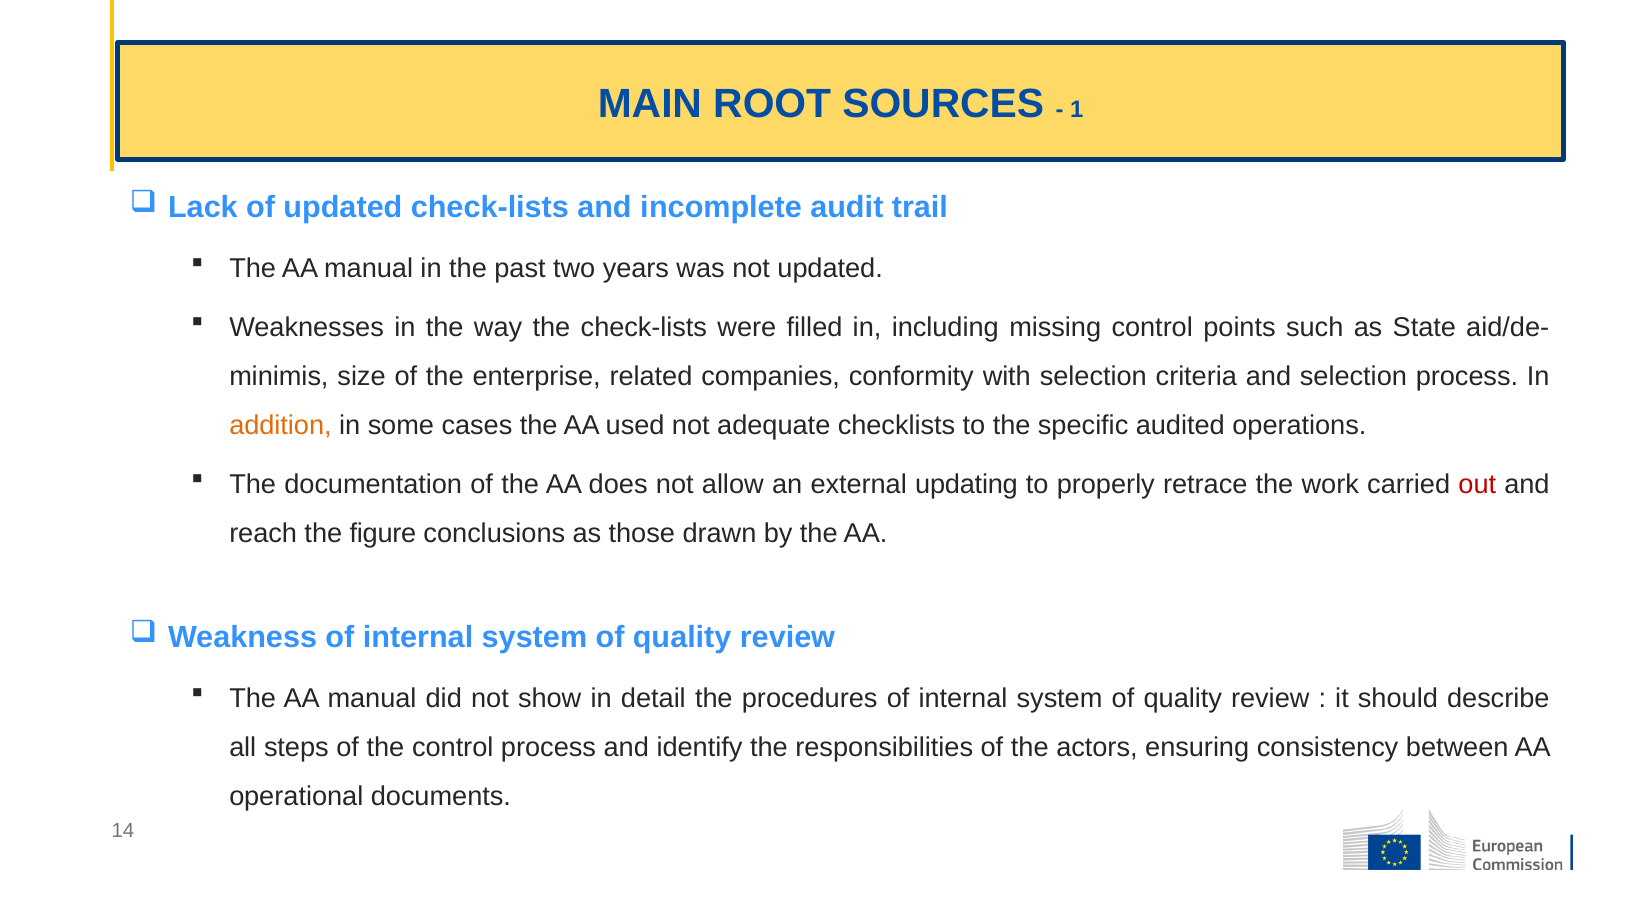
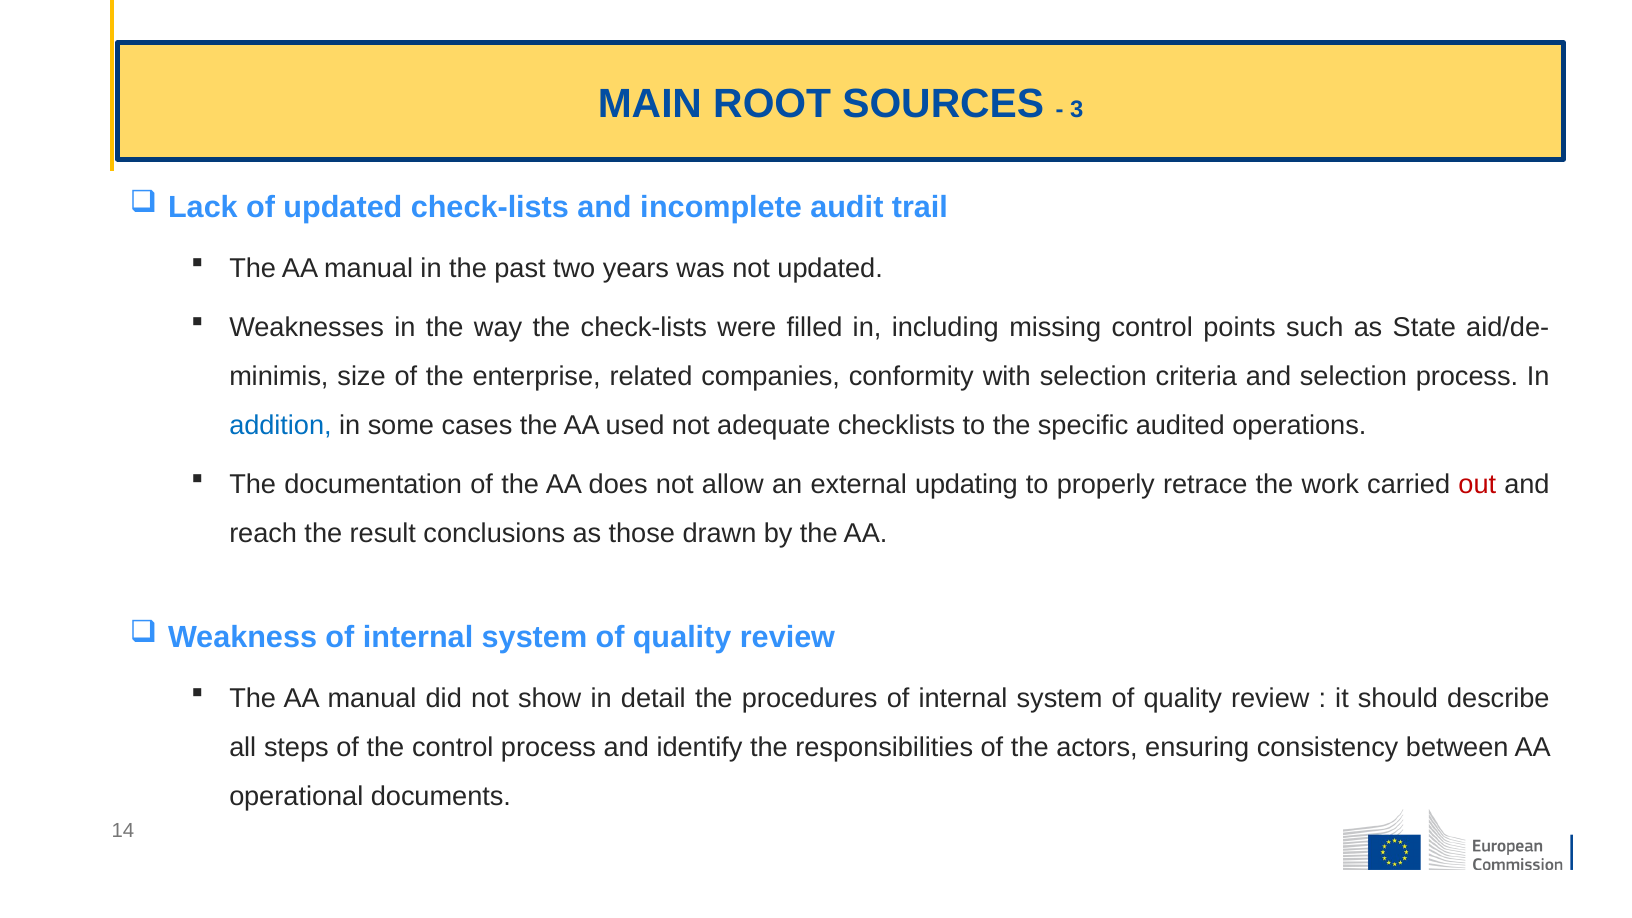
1: 1 -> 3
addition colour: orange -> blue
figure: figure -> result
